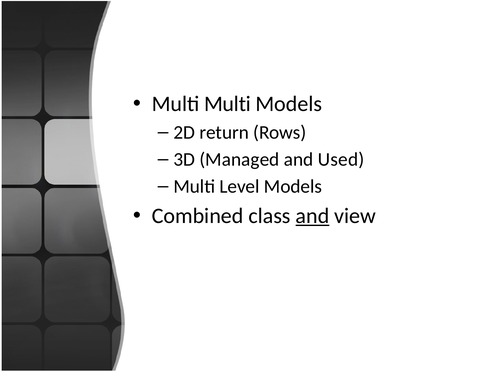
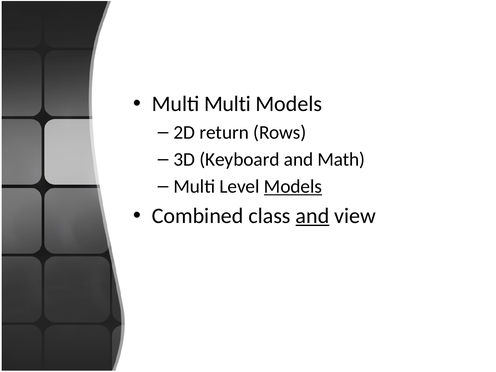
Managed: Managed -> Keyboard
Used: Used -> Math
Models at (293, 187) underline: none -> present
